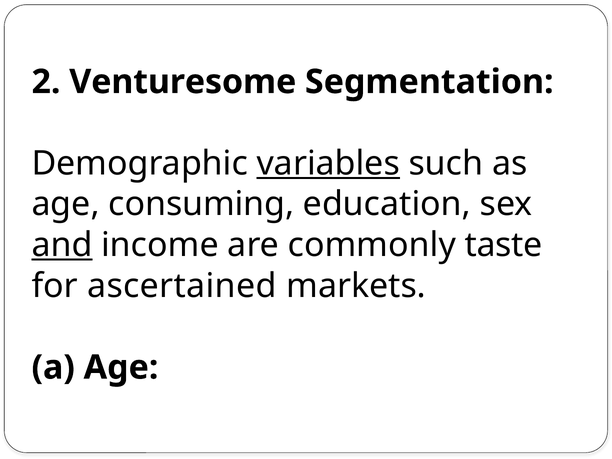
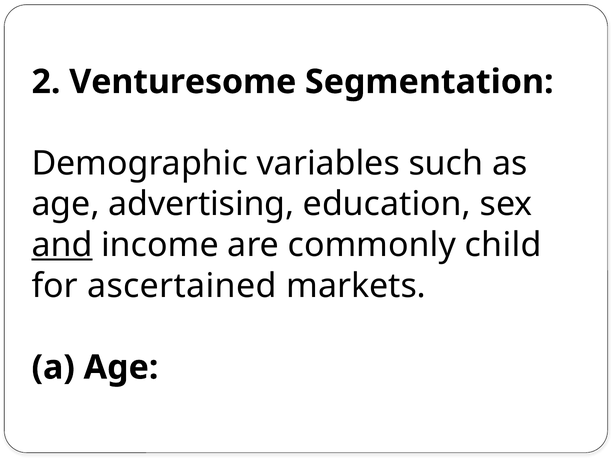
variables underline: present -> none
consuming: consuming -> advertising
taste: taste -> child
